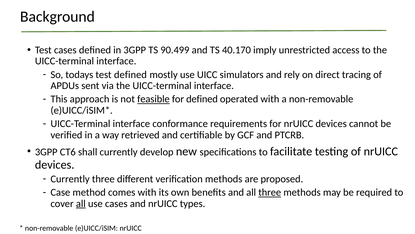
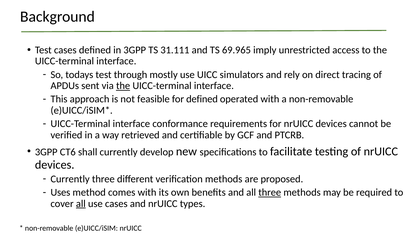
90.499: 90.499 -> 31.111
40.170: 40.170 -> 69.965
test defined: defined -> through
the at (123, 86) underline: none -> present
feasible underline: present -> none
Case: Case -> Uses
